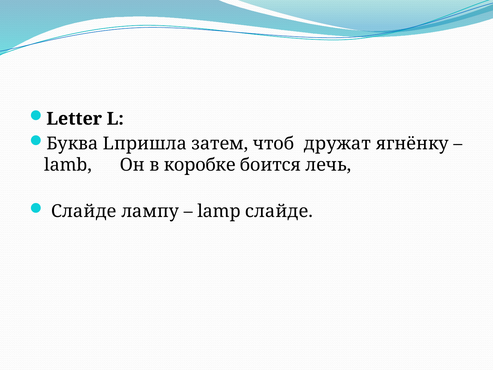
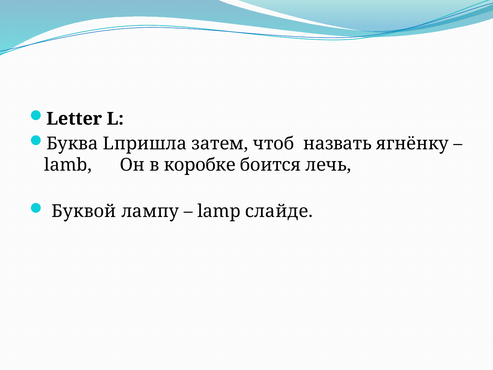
дружат: дружат -> назвать
Слайде at (84, 211): Слайде -> Буквой
